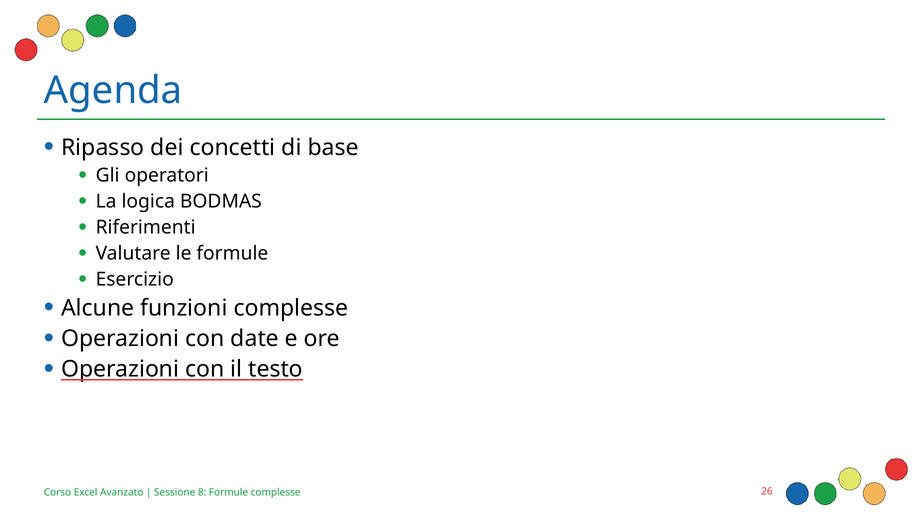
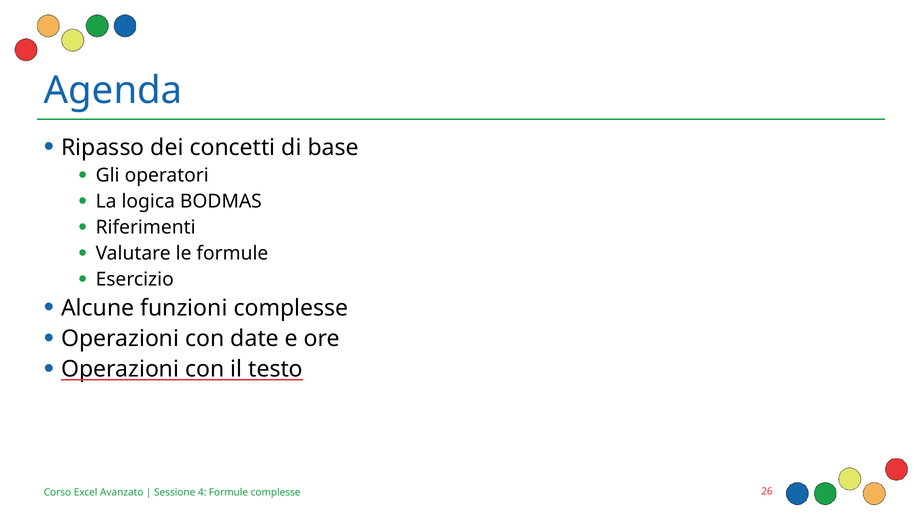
8: 8 -> 4
